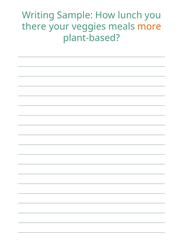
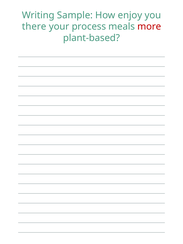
lunch: lunch -> enjoy
veggies: veggies -> process
more colour: orange -> red
